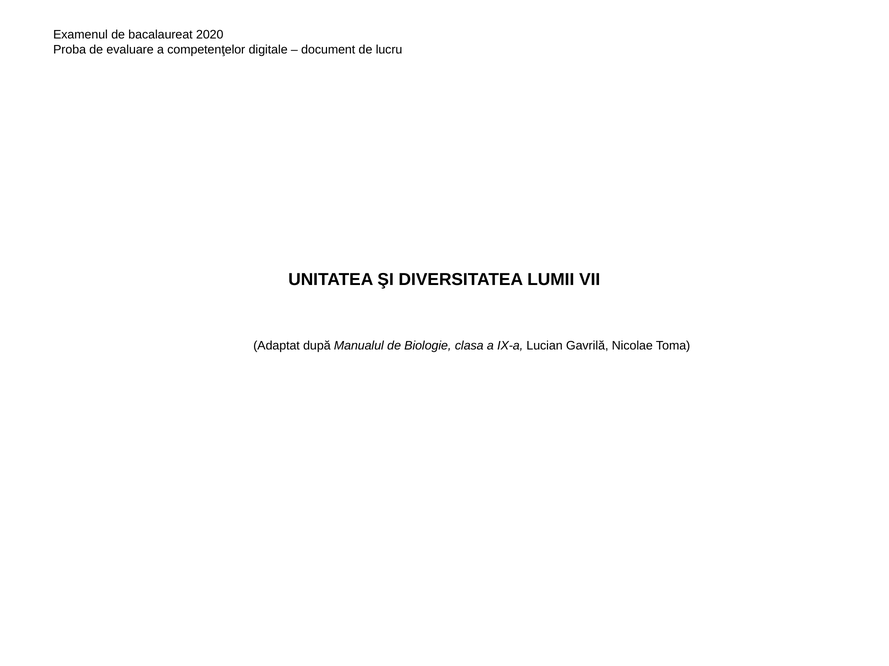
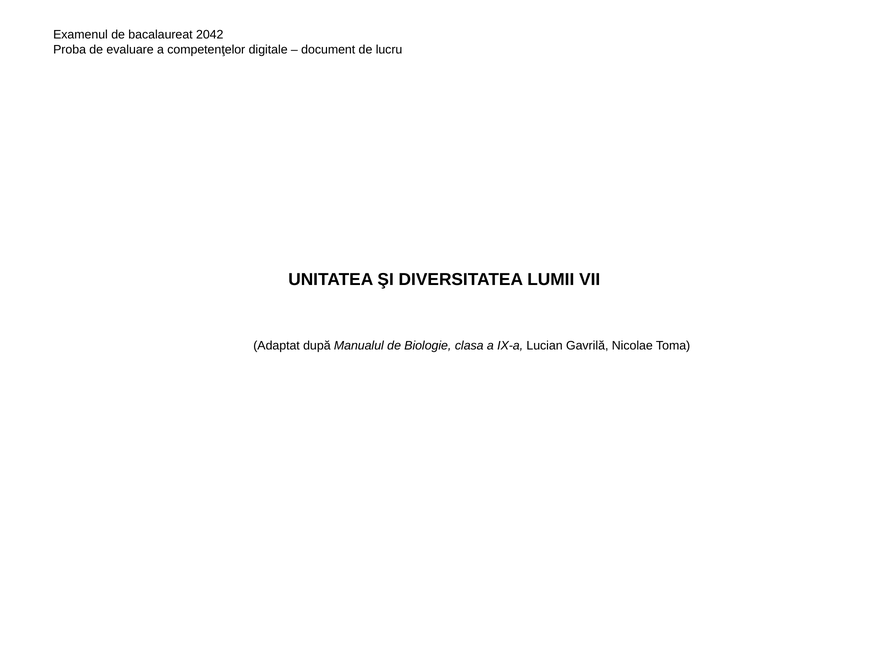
2020: 2020 -> 2042
